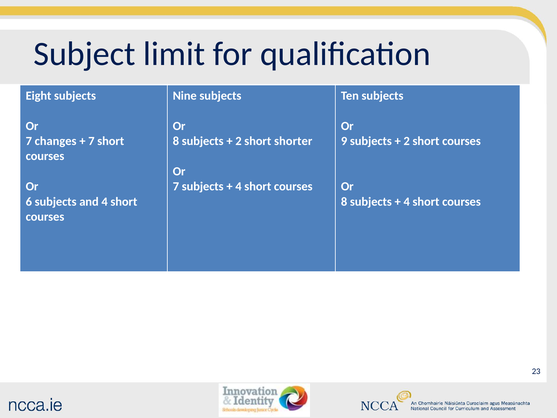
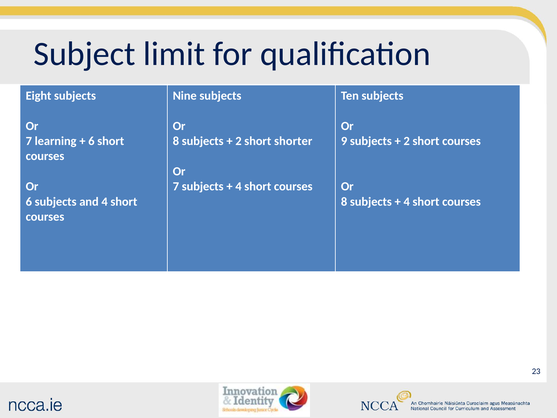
changes: changes -> learning
7 at (91, 141): 7 -> 6
